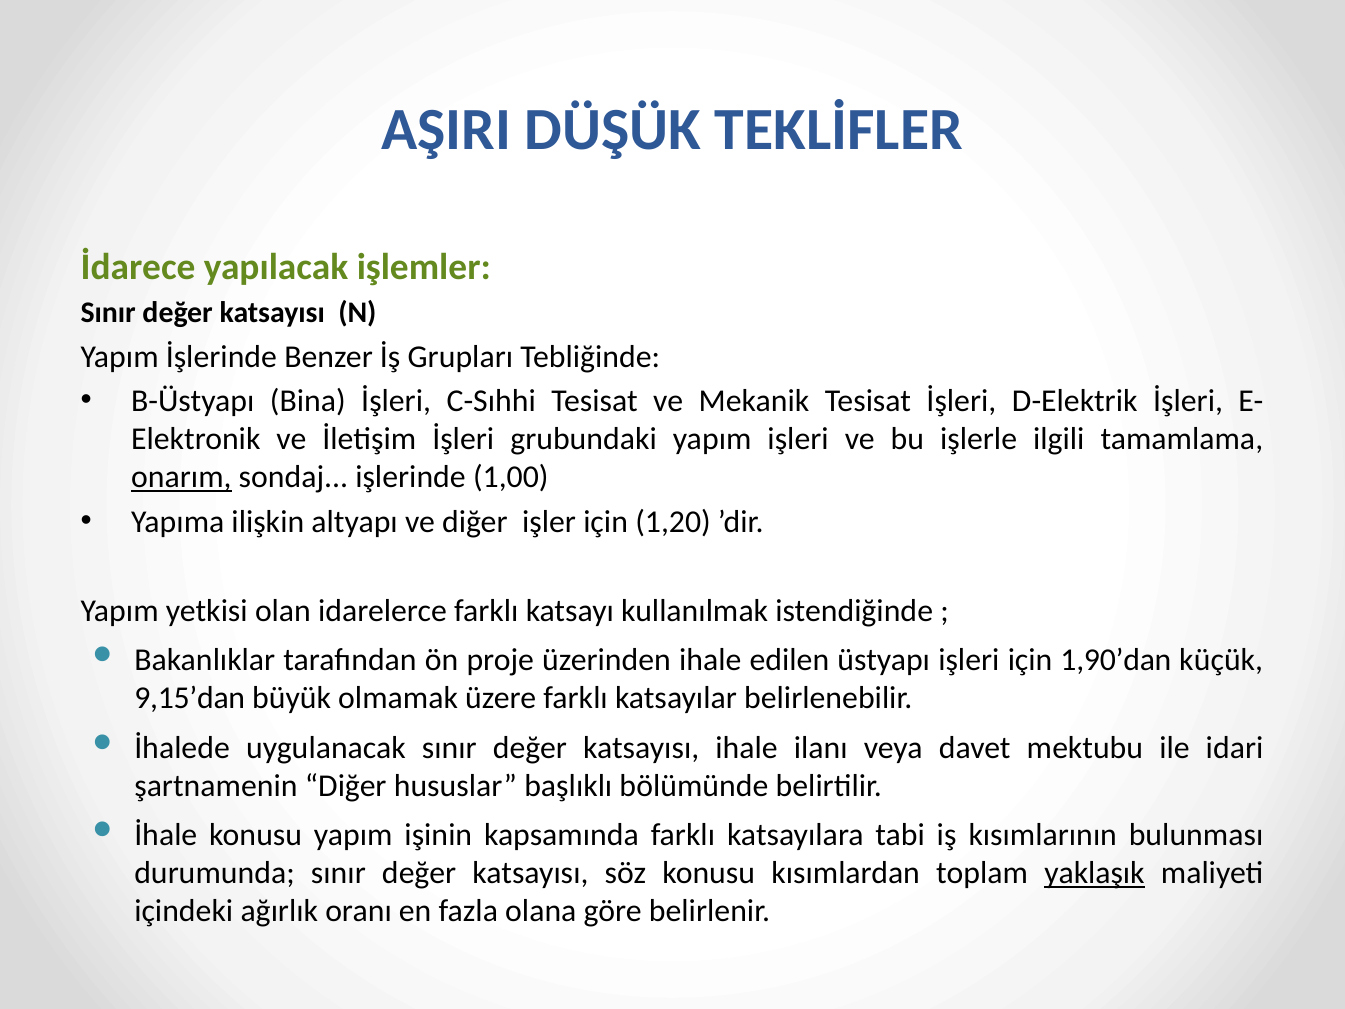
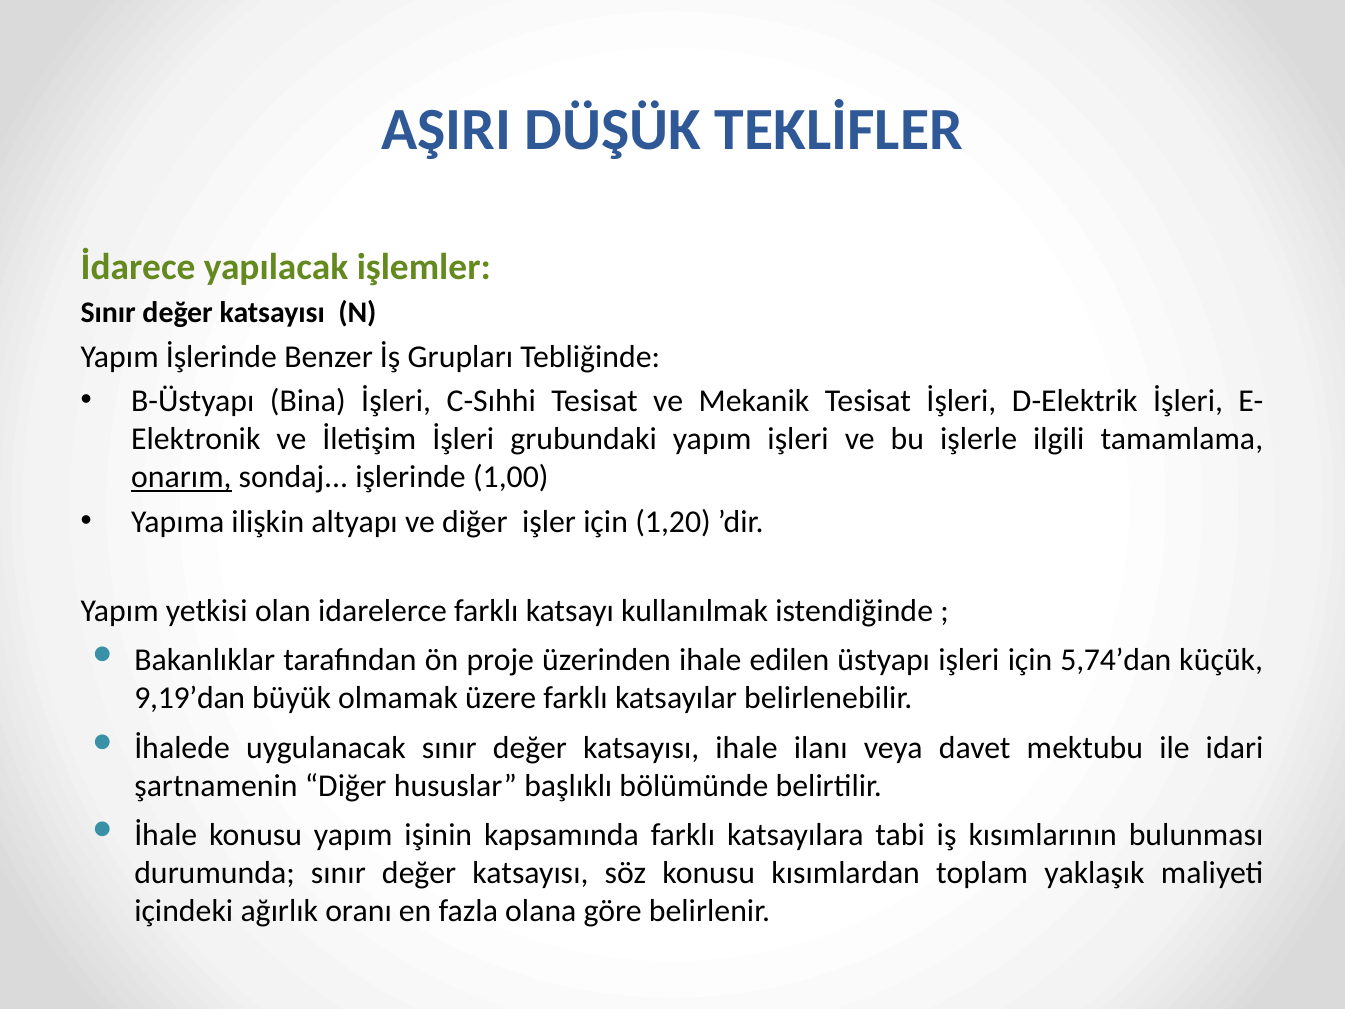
1,90’dan: 1,90’dan -> 5,74’dan
9,15’dan: 9,15’dan -> 9,19’dan
yaklaşık underline: present -> none
